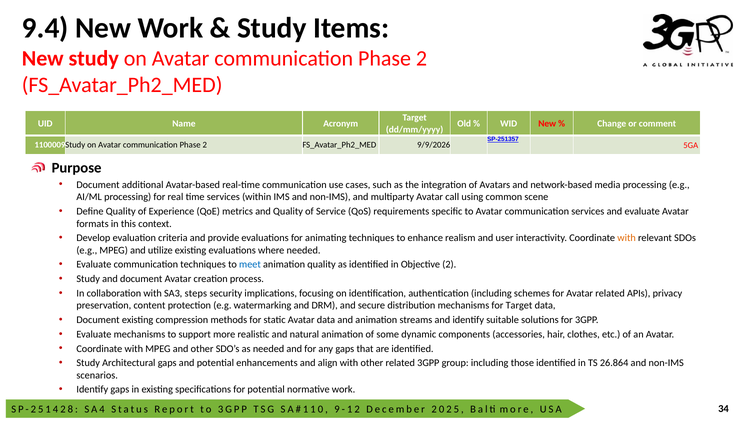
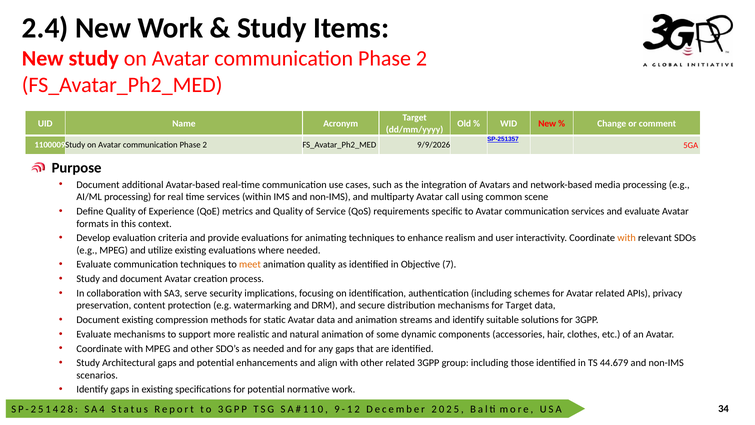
9.4: 9.4 -> 2.4
meet colour: blue -> orange
Objective 2: 2 -> 7
steps: steps -> serve
26.864: 26.864 -> 44.679
